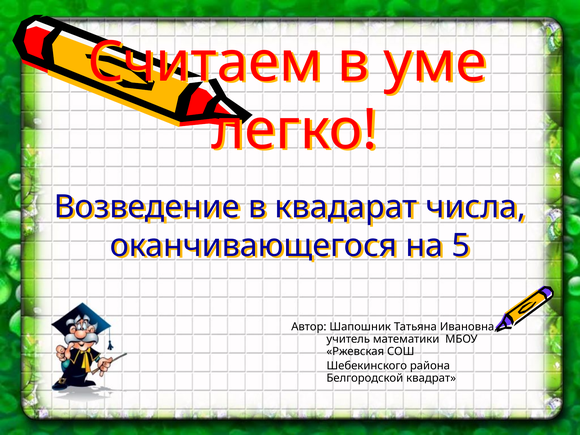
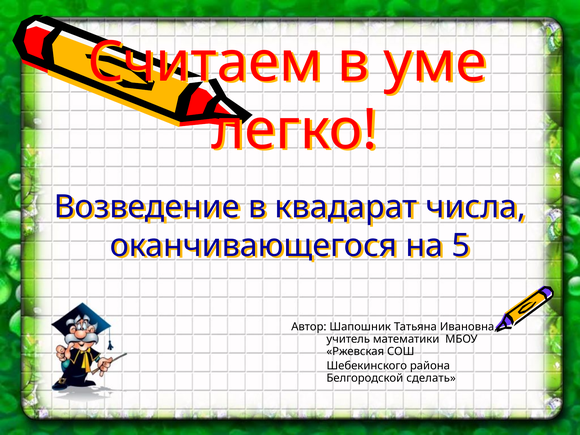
квадрат: квадрат -> сделать
